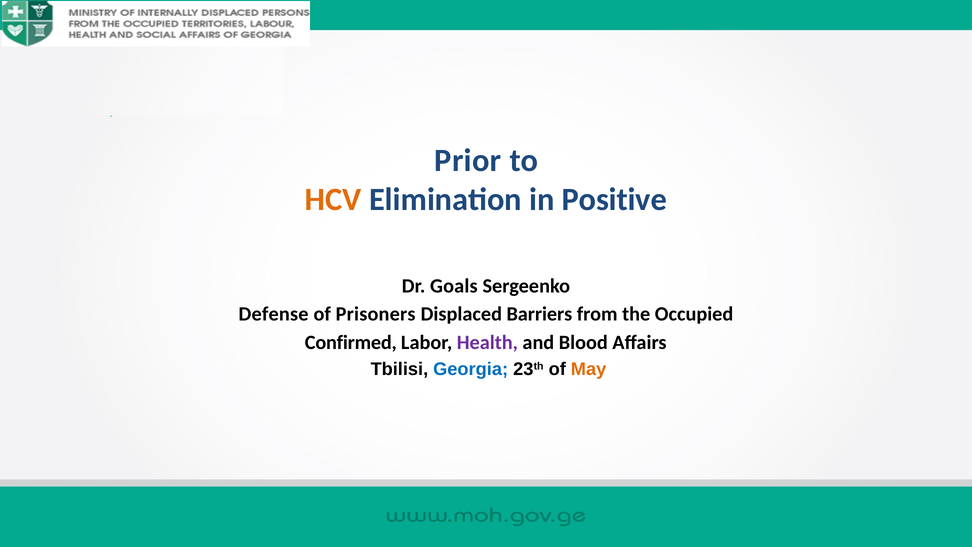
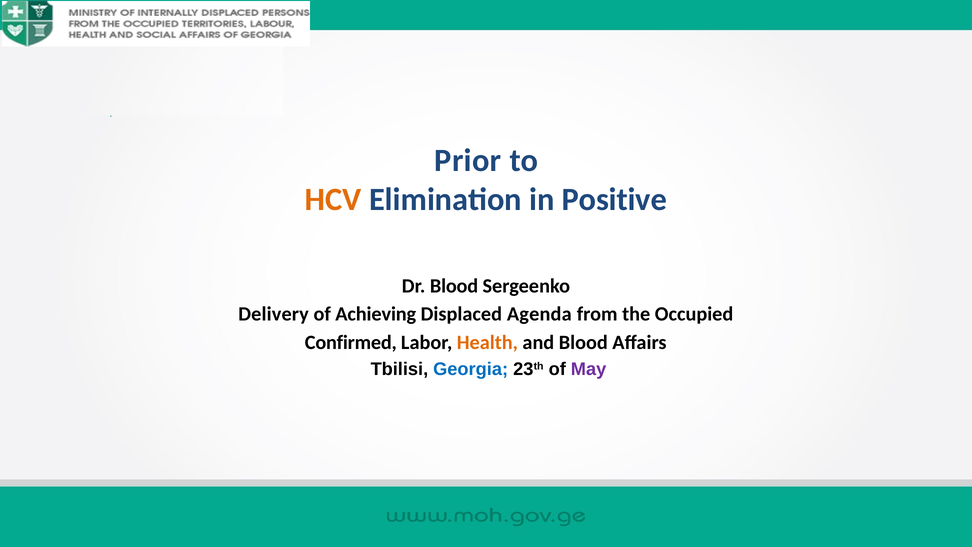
Dr Goals: Goals -> Blood
Defense: Defense -> Delivery
Prisoners: Prisoners -> Achieving
Barriers: Barriers -> Agenda
Health colour: purple -> orange
May colour: orange -> purple
